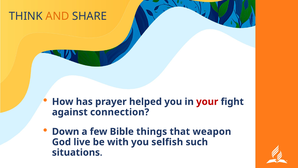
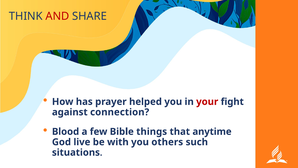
AND colour: orange -> red
Down: Down -> Blood
weapon: weapon -> anytime
selfish: selfish -> others
